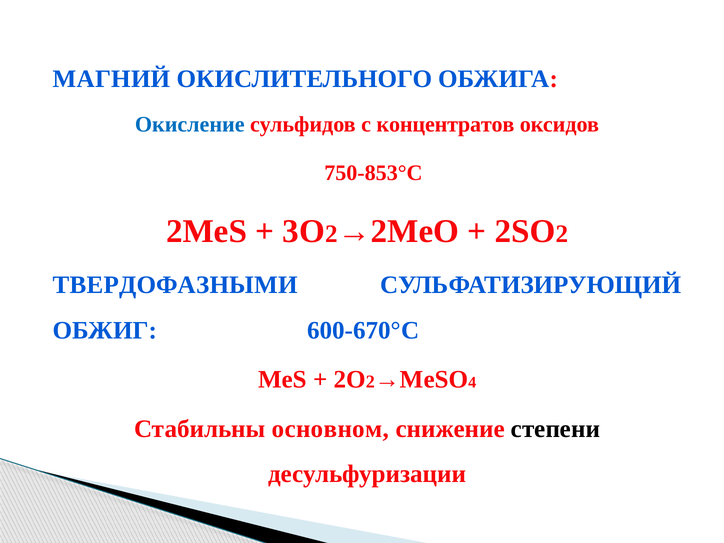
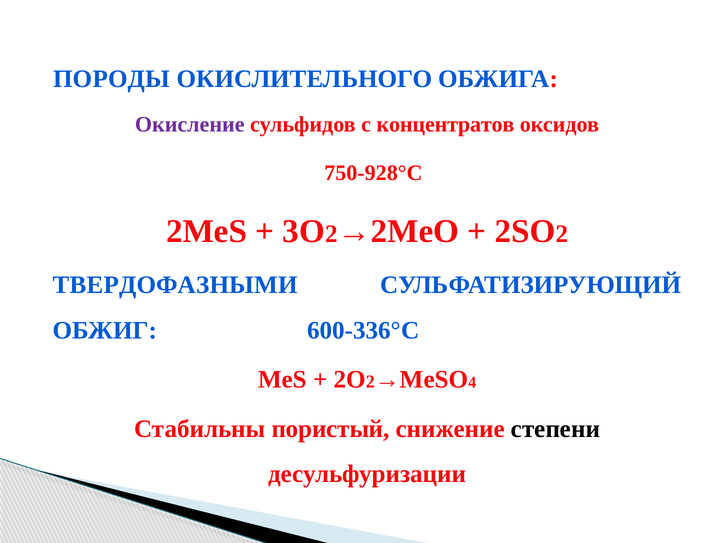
МАГНИЙ: МАГНИЙ -> ПОРОДЫ
Окисление colour: blue -> purple
750-853°C: 750-853°C -> 750-928°C
600-670°C: 600-670°C -> 600-336°C
основном: основном -> пористый
